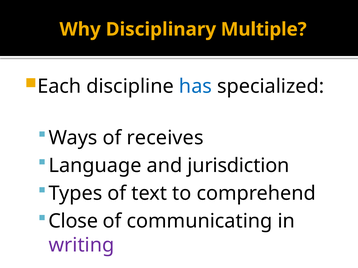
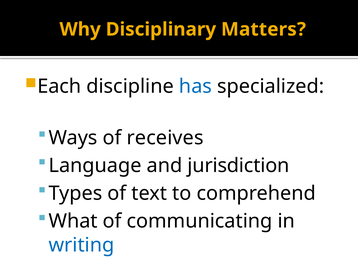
Multiple: Multiple -> Matters
Close: Close -> What
writing colour: purple -> blue
